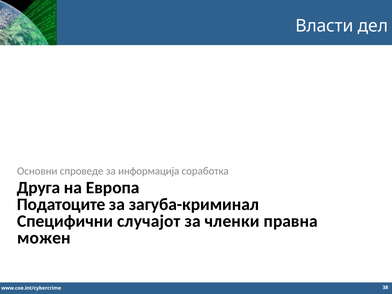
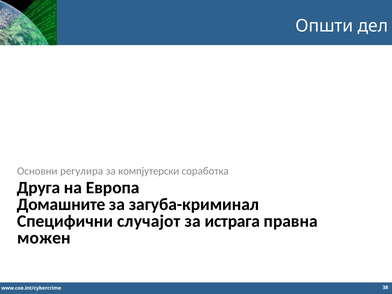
Власти: Власти -> Општи
спроведе: спроведе -> регулира
информација: информација -> компјутерски
Податоците: Податоците -> Домашните
членки: членки -> истрага
